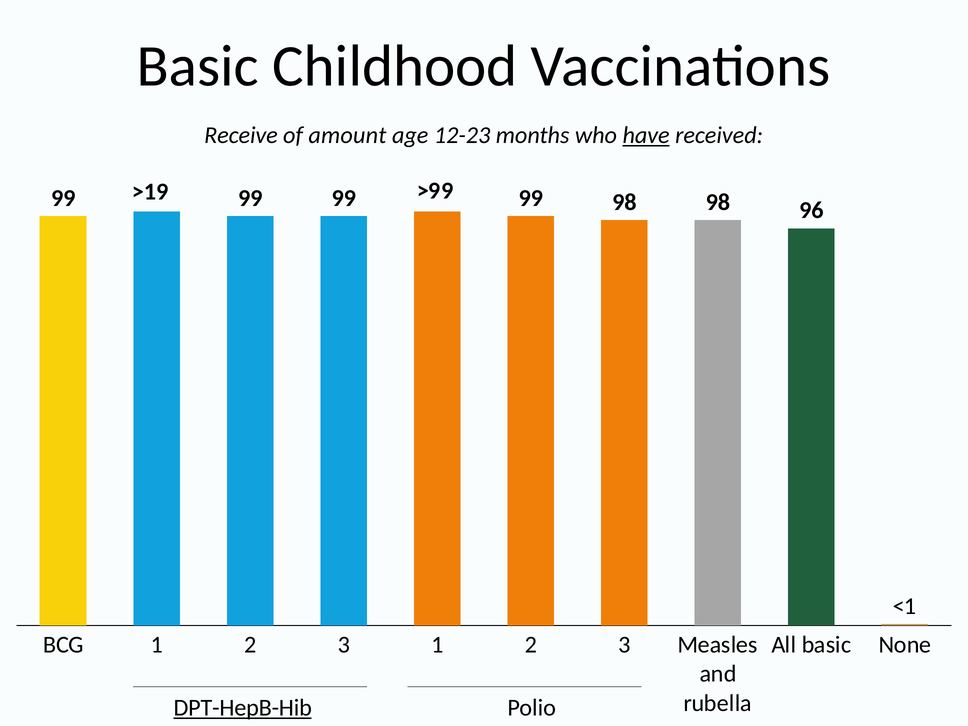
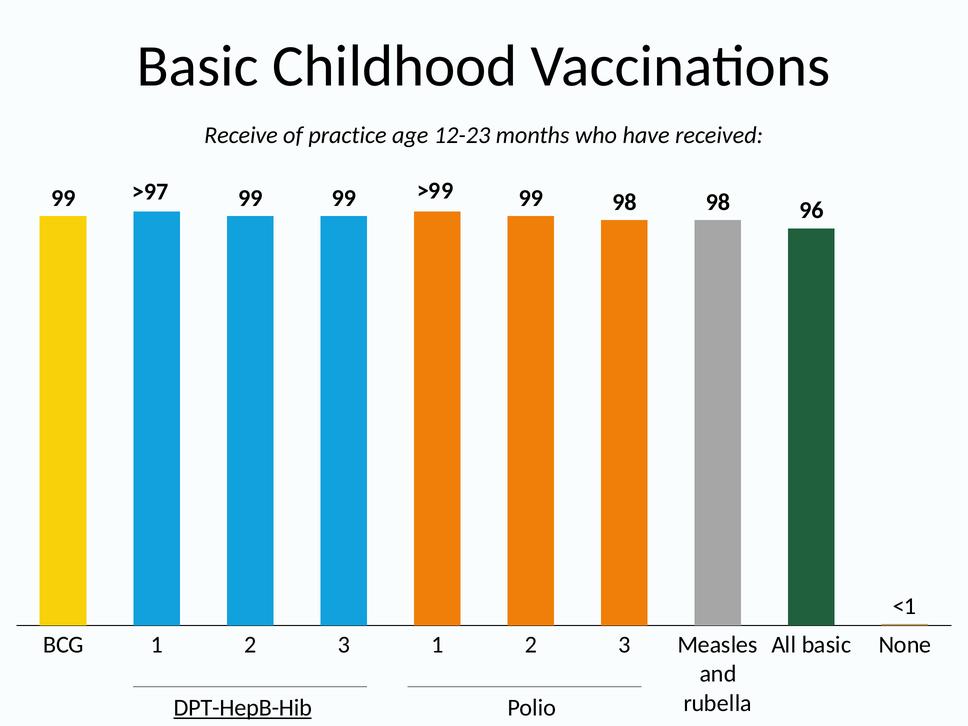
amount: amount -> practice
have underline: present -> none
>19: >19 -> >97
